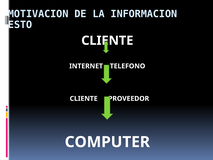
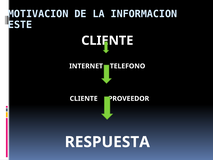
ESTO: ESTO -> ESTE
COMPUTER: COMPUTER -> RESPUESTA
